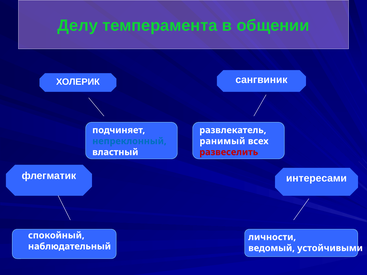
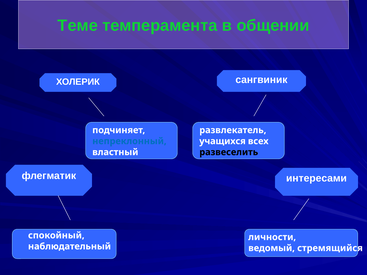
Делу: Делу -> Теме
ранимый: ранимый -> учащихся
развеселить colour: red -> black
устойчивыми: устойчивыми -> стремящийся
